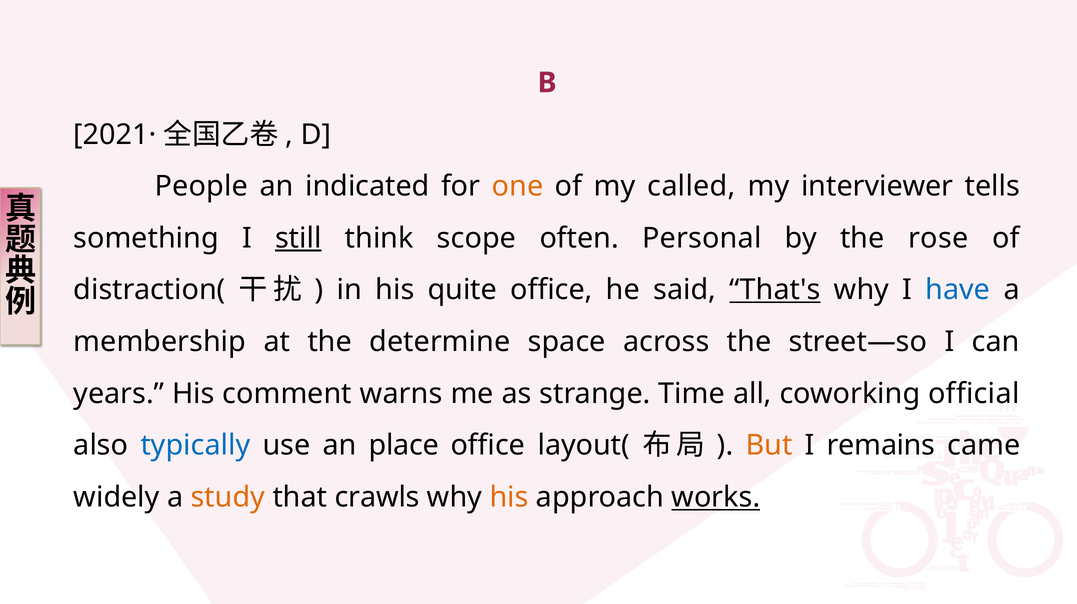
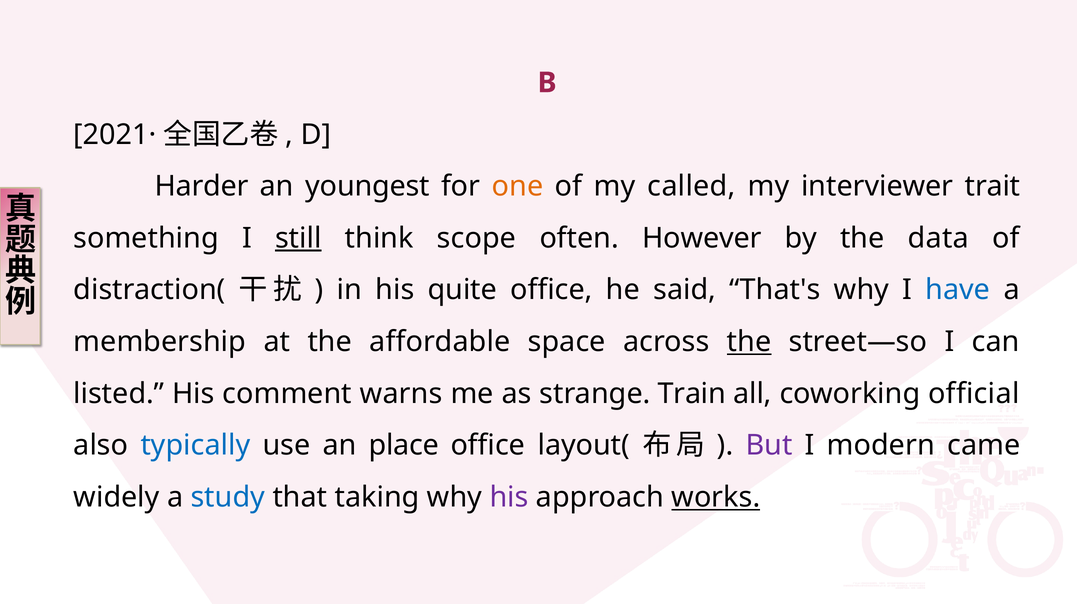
People: People -> Harder
indicated: indicated -> youngest
tells: tells -> trait
Personal: Personal -> However
rose: rose -> data
That's underline: present -> none
determine: determine -> affordable
the at (749, 342) underline: none -> present
years: years -> listed
Time: Time -> Train
But colour: orange -> purple
remains: remains -> modern
study colour: orange -> blue
crawls: crawls -> taking
his at (509, 497) colour: orange -> purple
